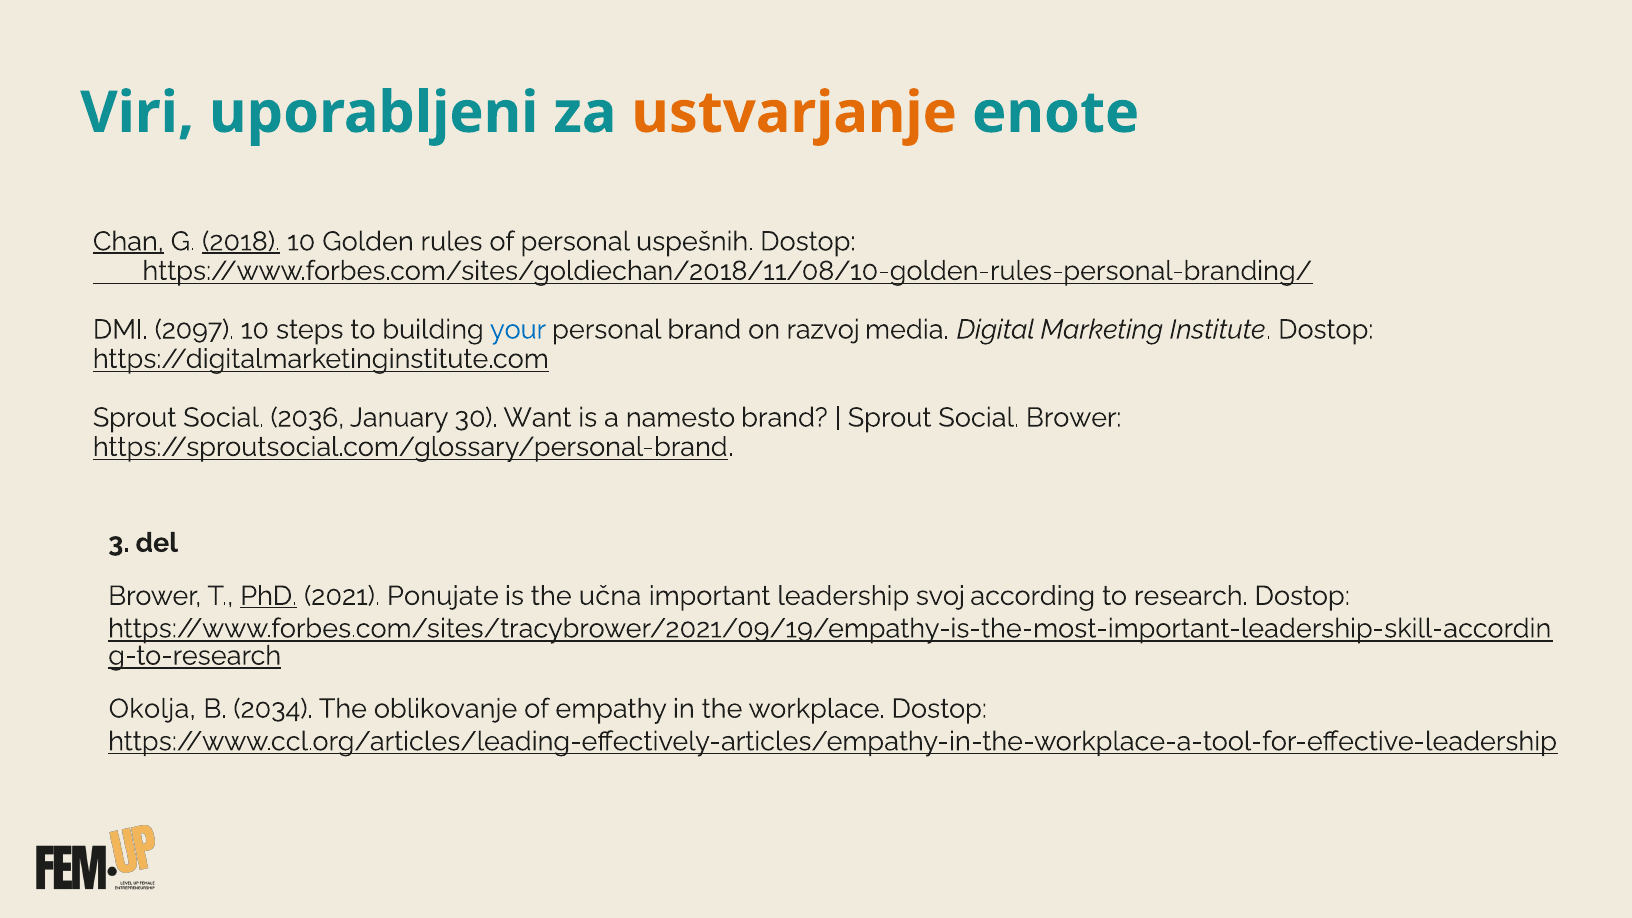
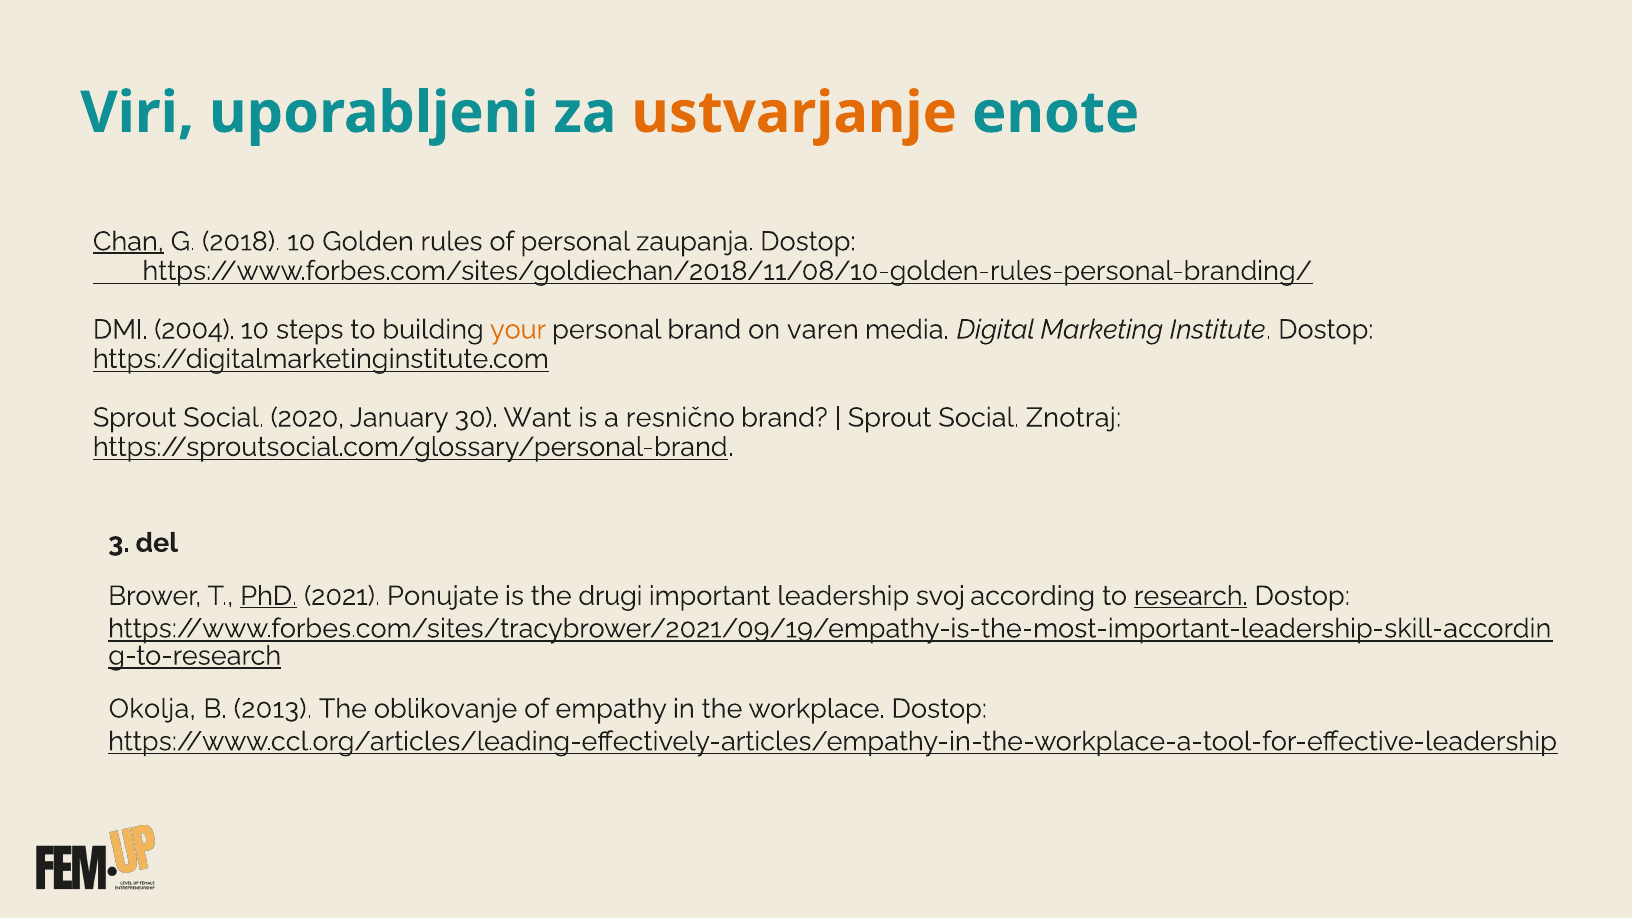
2018 underline: present -> none
uspešnih: uspešnih -> zaupanja
2097: 2097 -> 2004
your colour: blue -> orange
razvoj: razvoj -> varen
2036: 2036 -> 2020
namesto: namesto -> resnično
Social Brower: Brower -> Znotraj
učna: učna -> drugi
research underline: none -> present
2034: 2034 -> 2013
